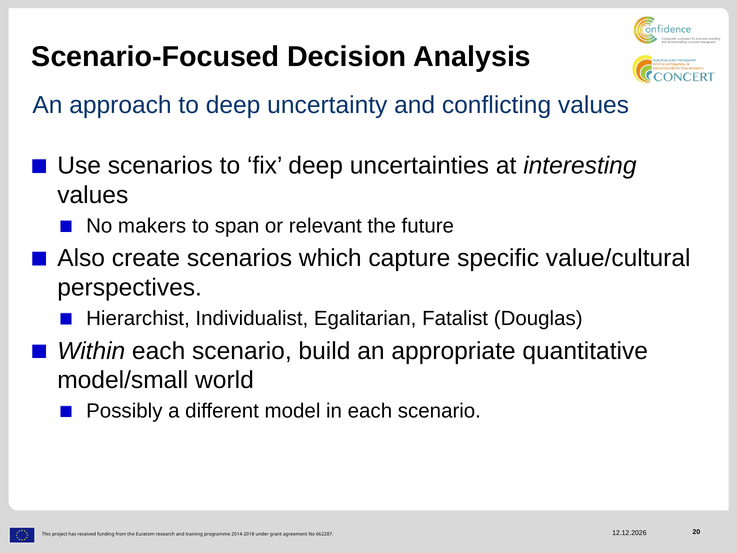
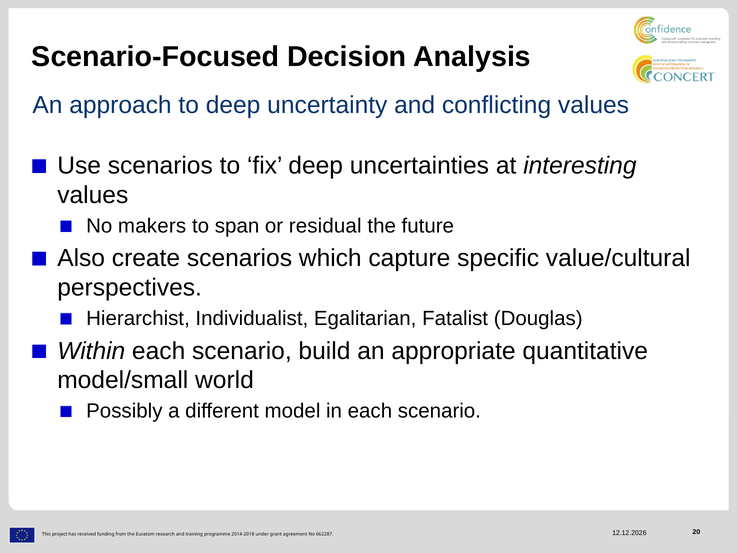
relevant: relevant -> residual
